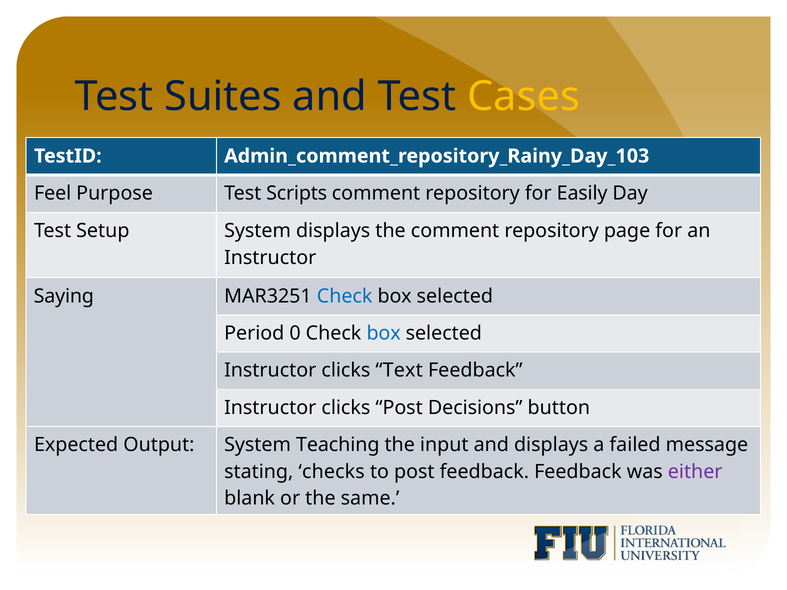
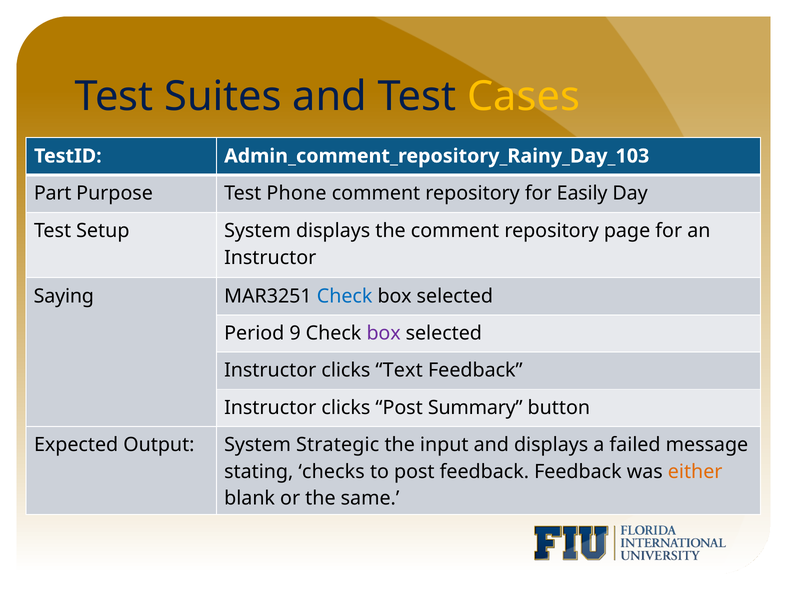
Feel: Feel -> Part
Purpose Test Scripts: Scripts -> Phone
0: 0 -> 9
box at (384, 333) colour: blue -> purple
Decisions: Decisions -> Summary
Teaching: Teaching -> Strategic
either colour: purple -> orange
